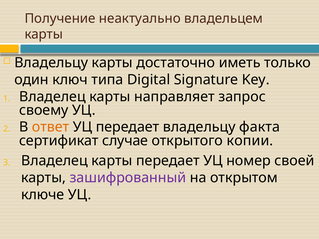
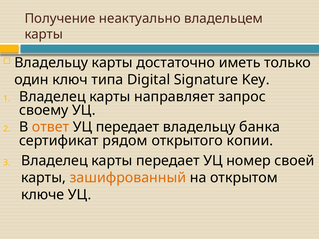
факта: факта -> банка
случае: случае -> рядом
зашифрованный colour: purple -> orange
